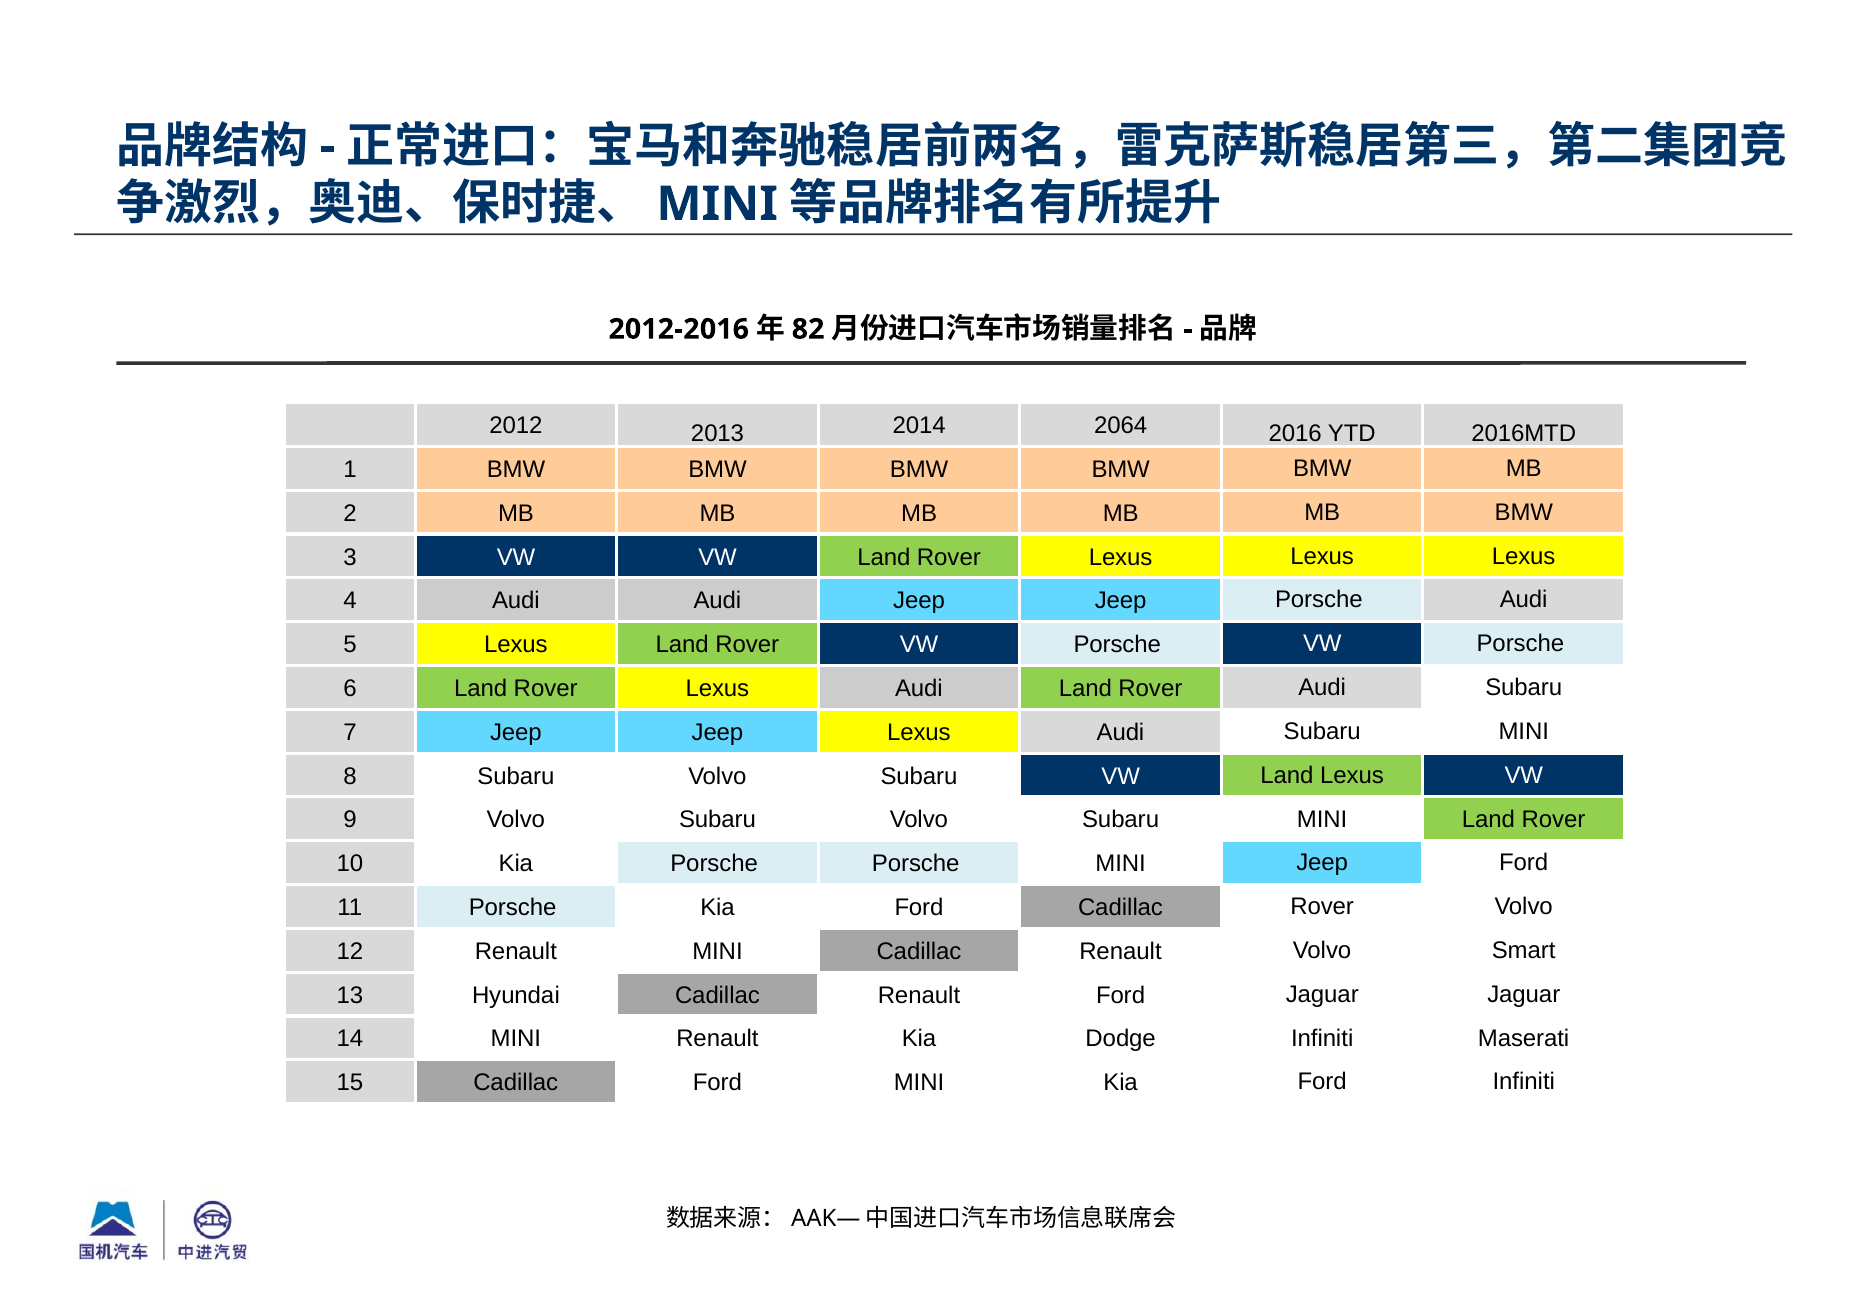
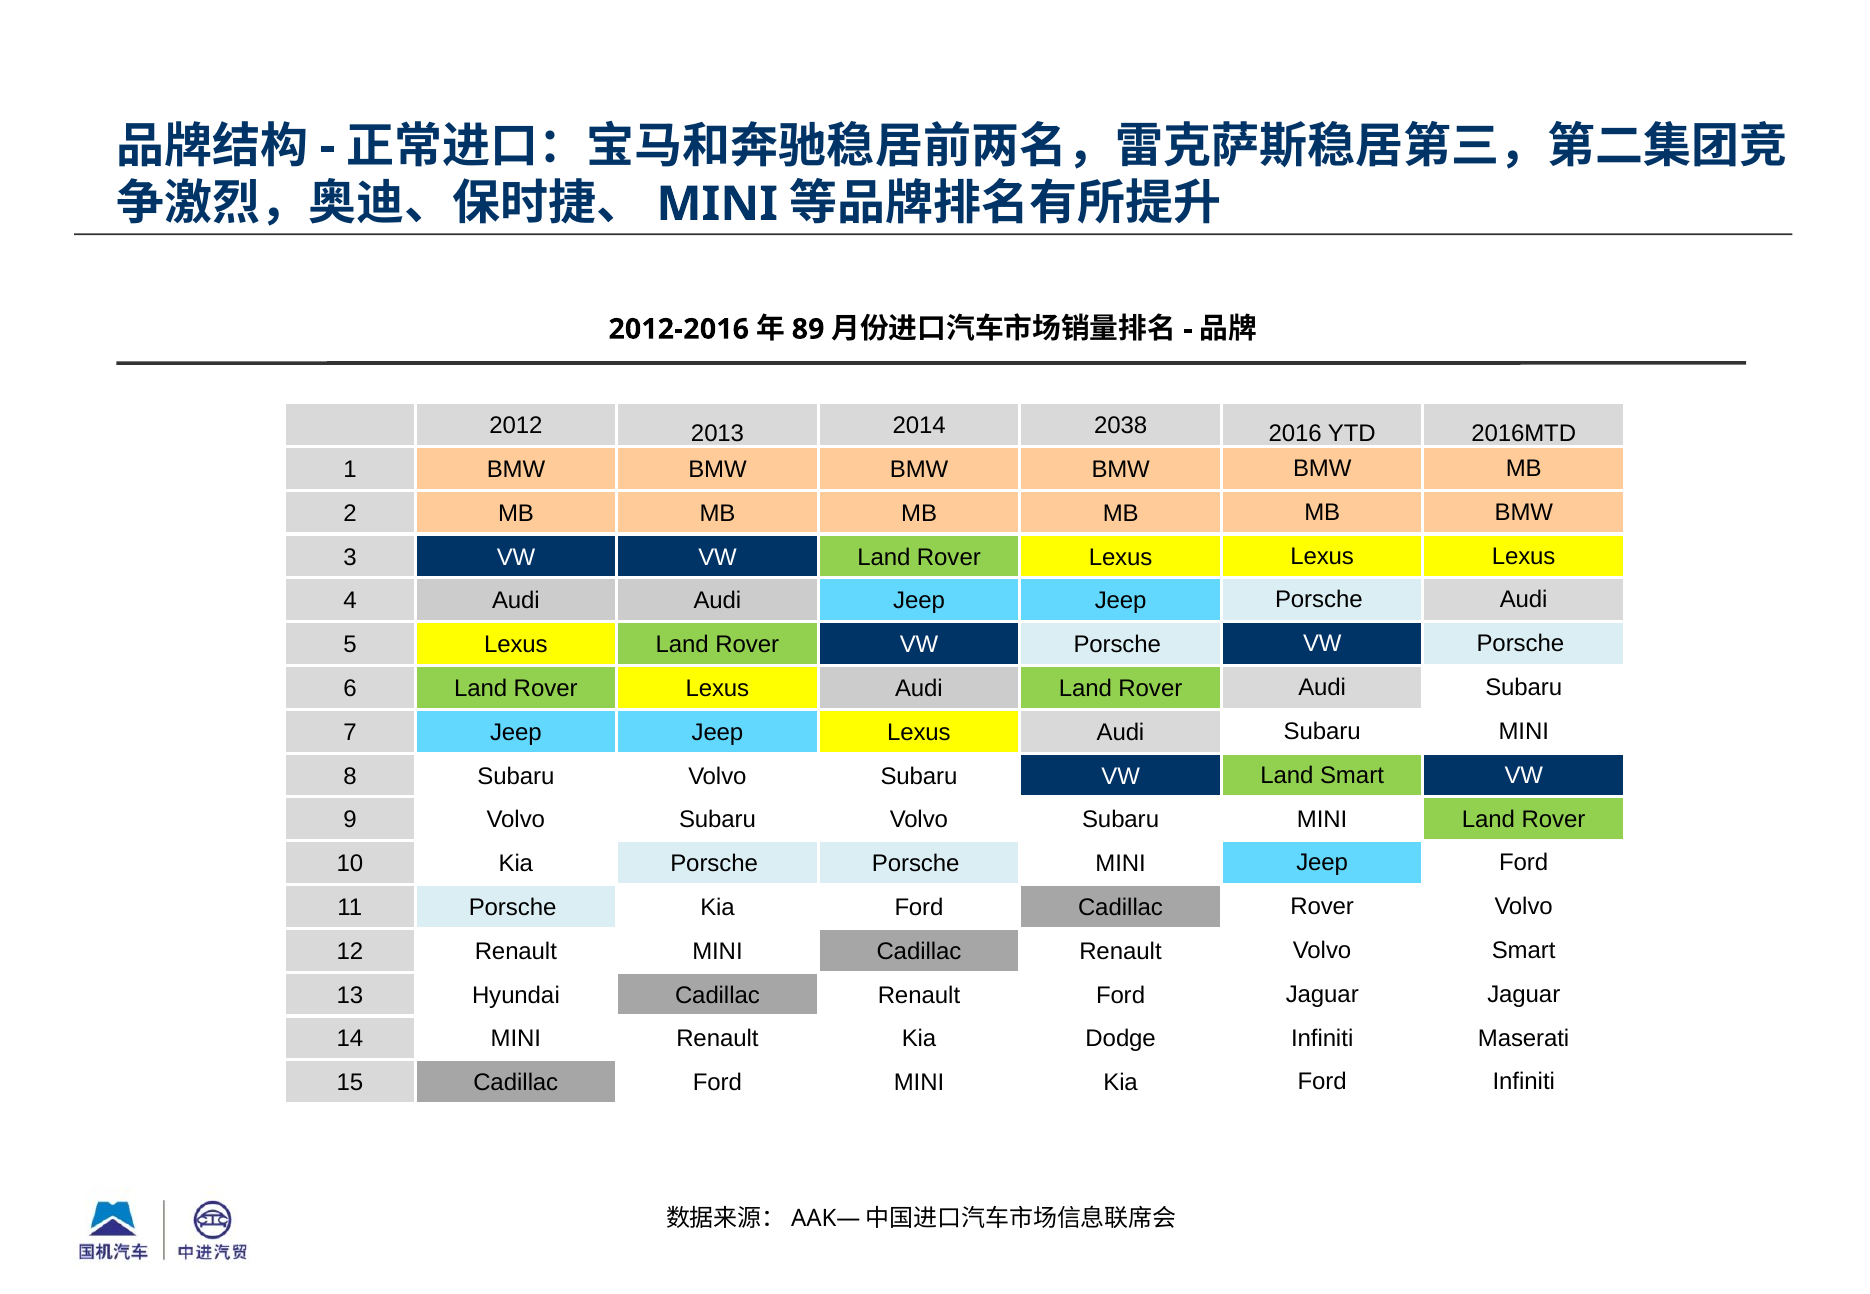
82: 82 -> 89
2064: 2064 -> 2038
Land Lexus: Lexus -> Smart
